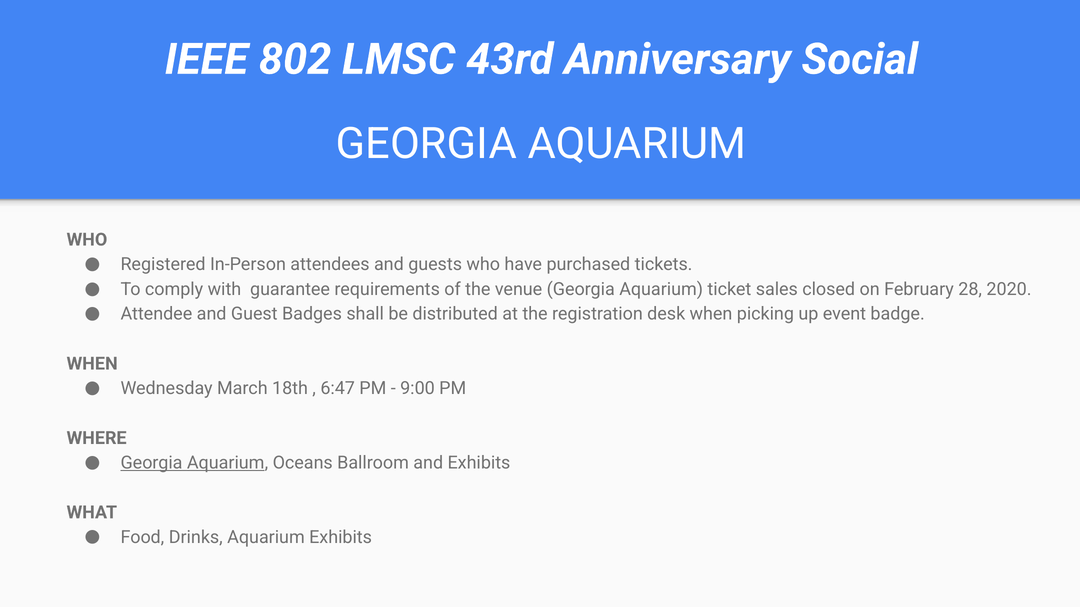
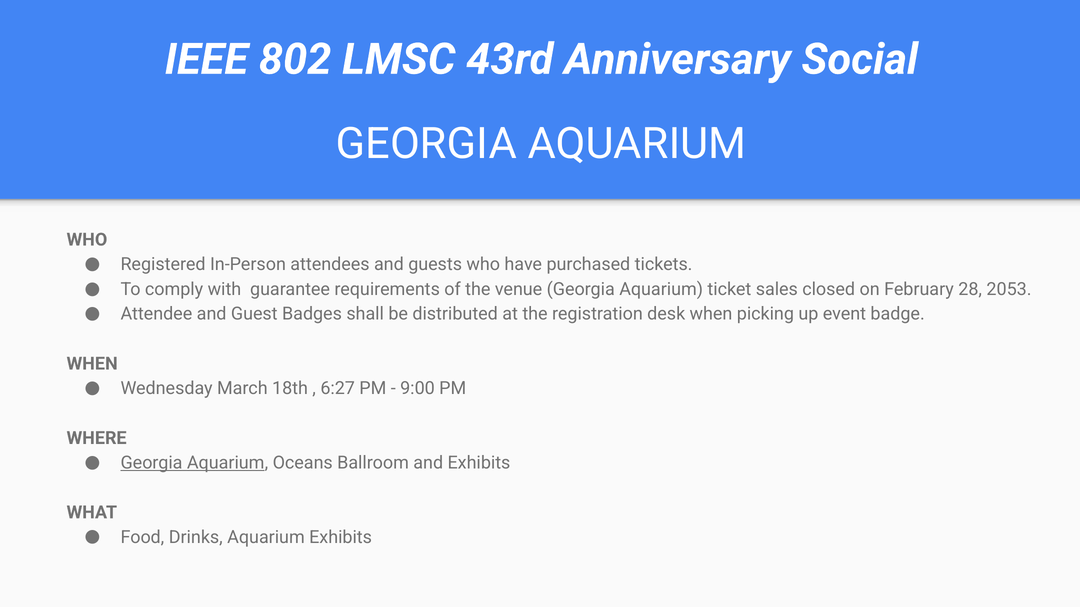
2020: 2020 -> 2053
6:47: 6:47 -> 6:27
